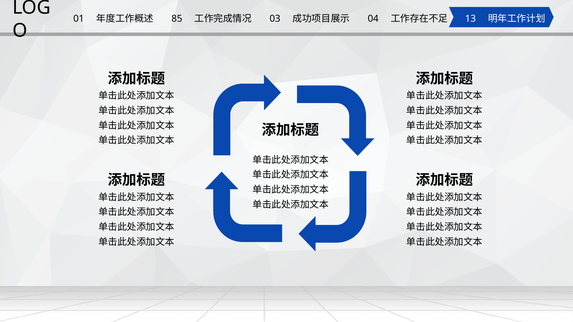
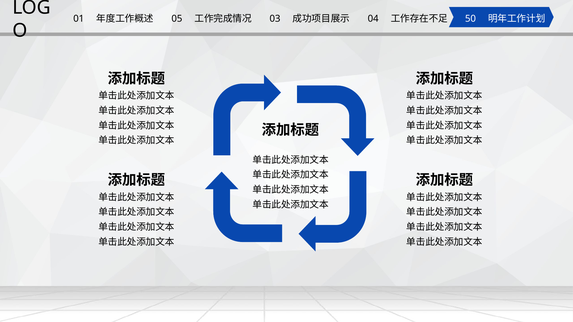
85: 85 -> 05
13: 13 -> 50
